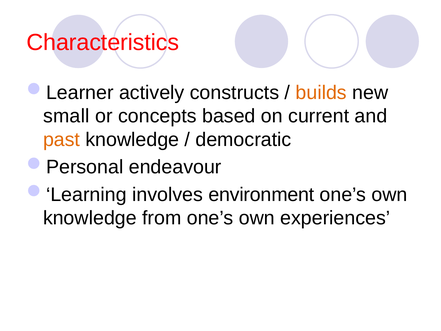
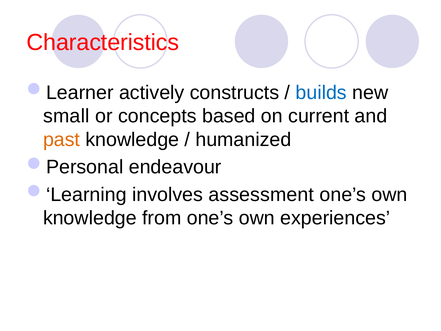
builds colour: orange -> blue
democratic: democratic -> humanized
environment: environment -> assessment
